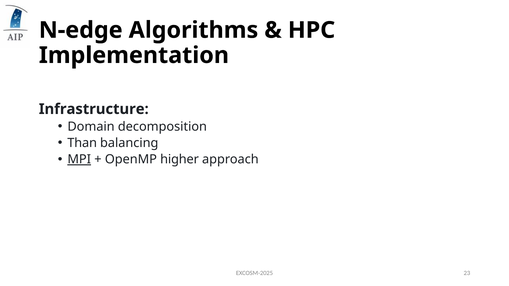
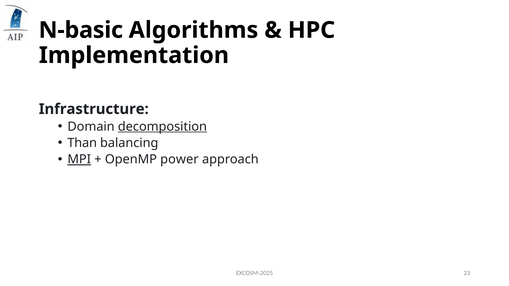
N-edge: N-edge -> N-basic
decomposition underline: none -> present
higher: higher -> power
